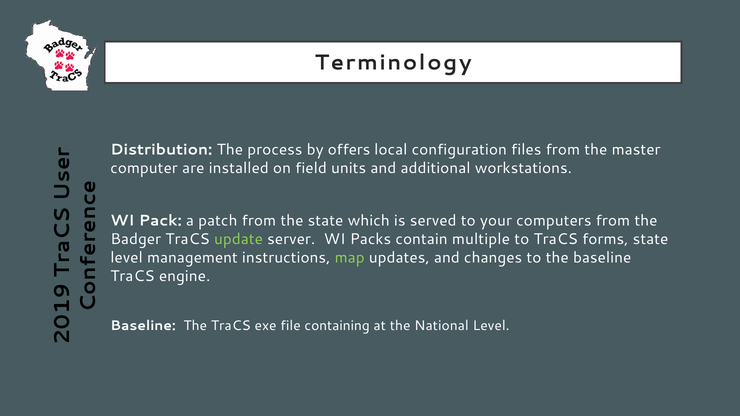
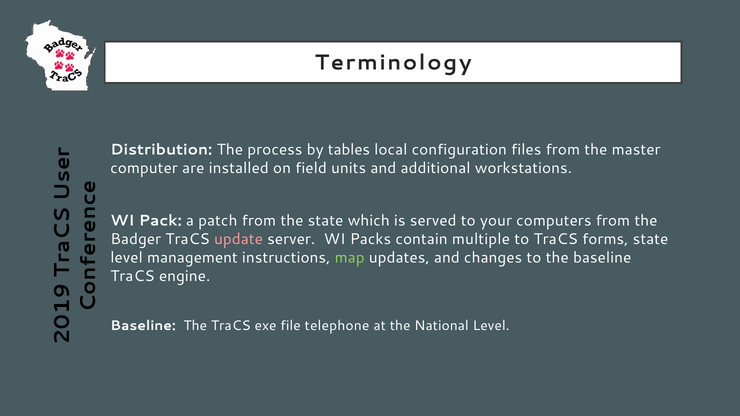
offers: offers -> tables
update colour: light green -> pink
containing: containing -> telephone
